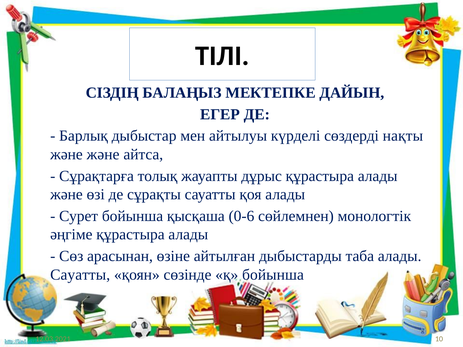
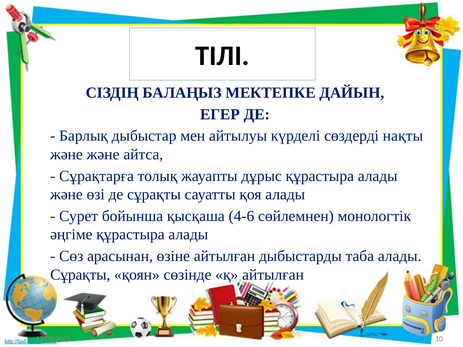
0-6: 0-6 -> 4-6
Сауатты at (80, 275): Сауатты -> Сұрақты
қ бойынша: бойынша -> айтылған
